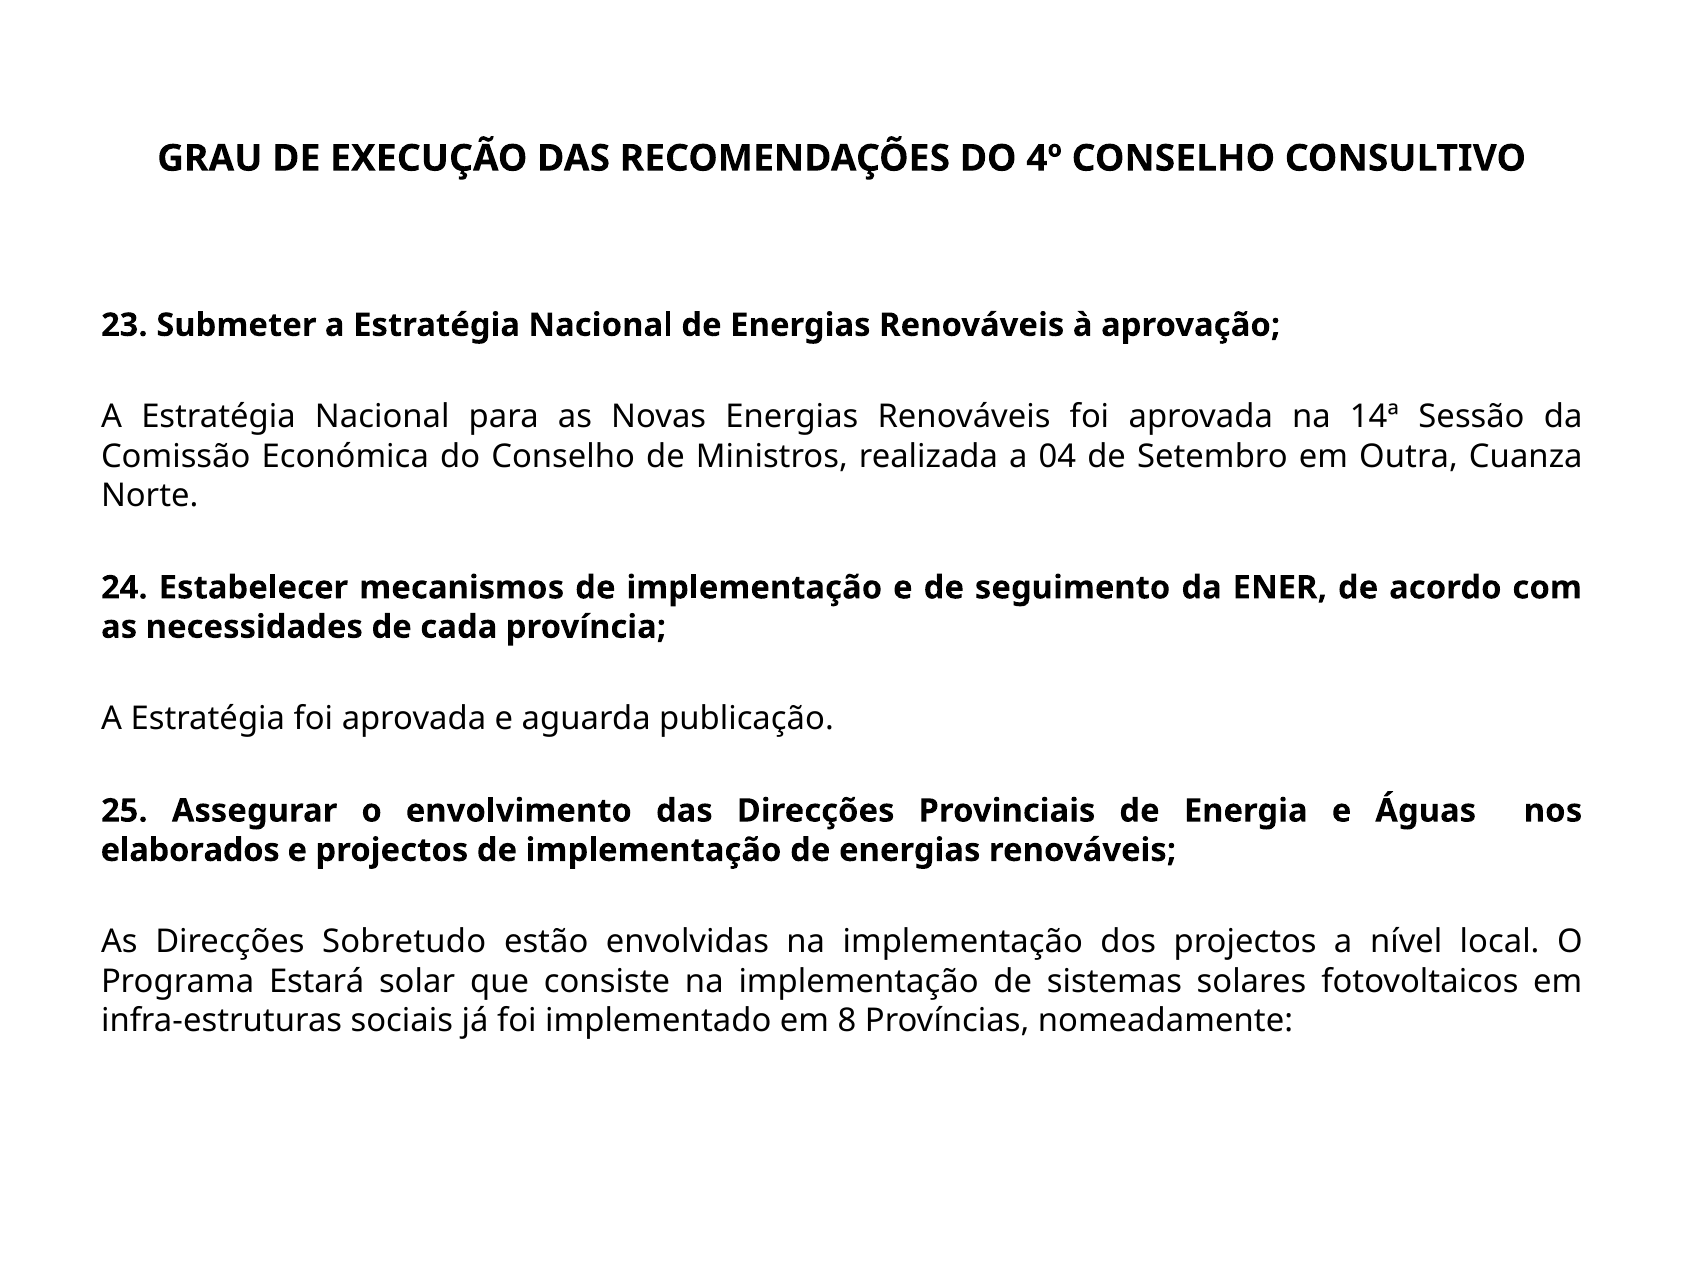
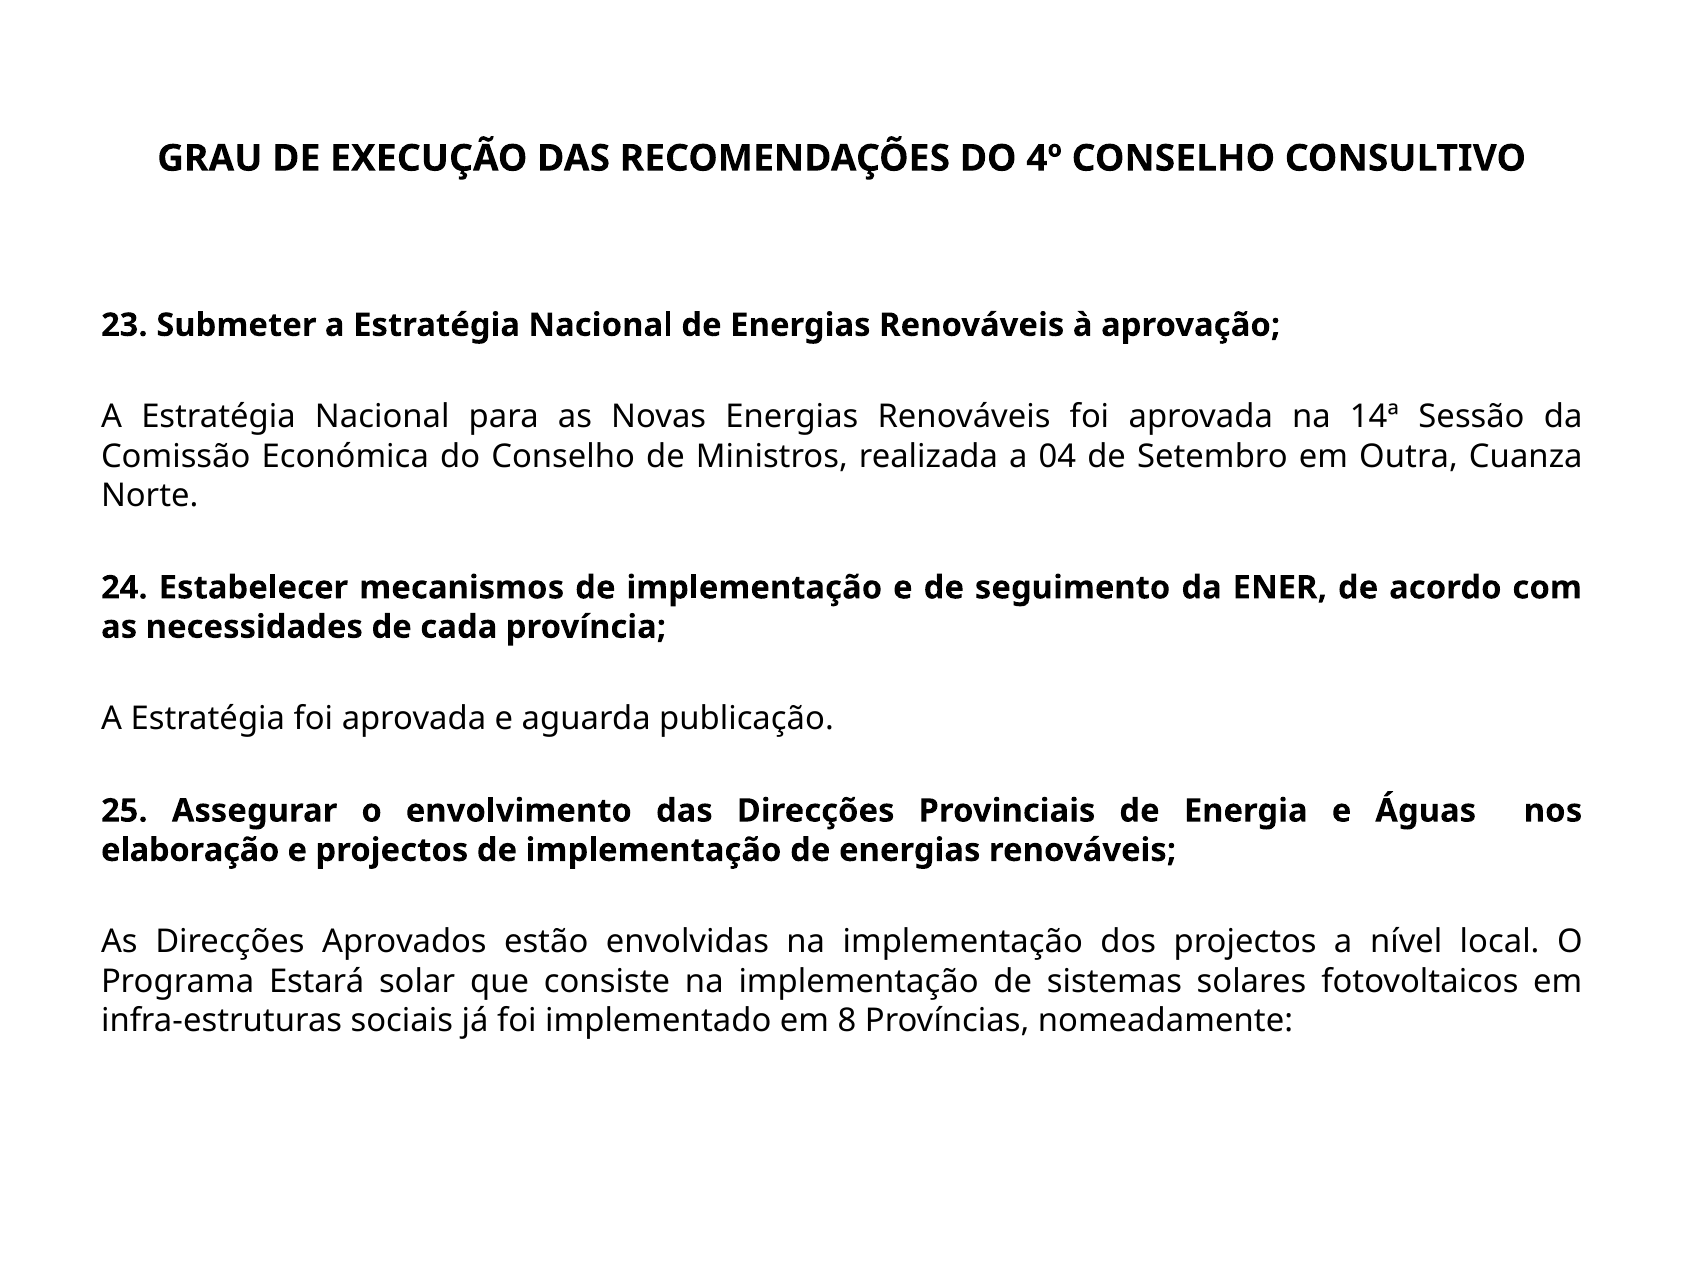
elaborados: elaborados -> elaboração
Sobretudo: Sobretudo -> Aprovados
